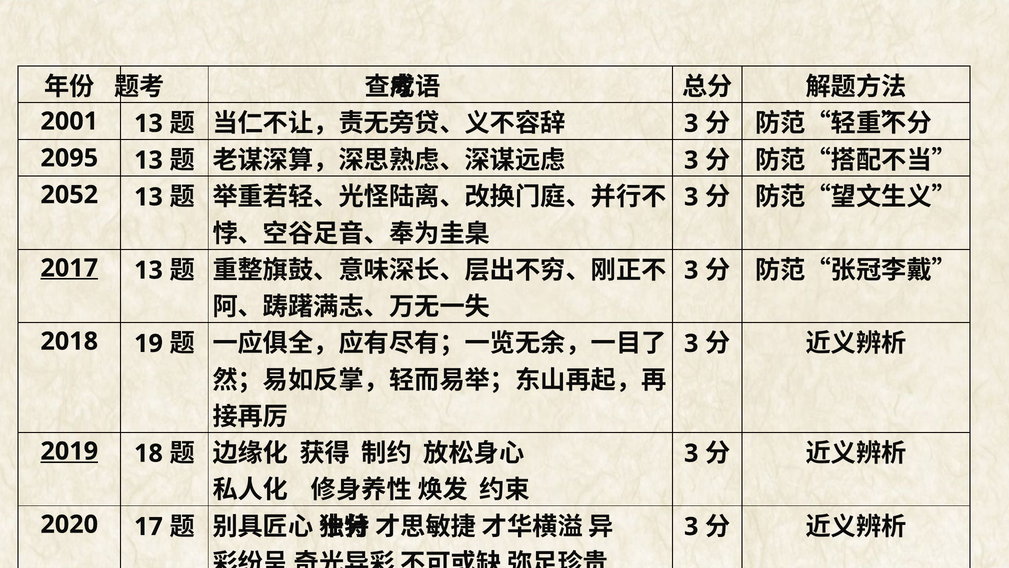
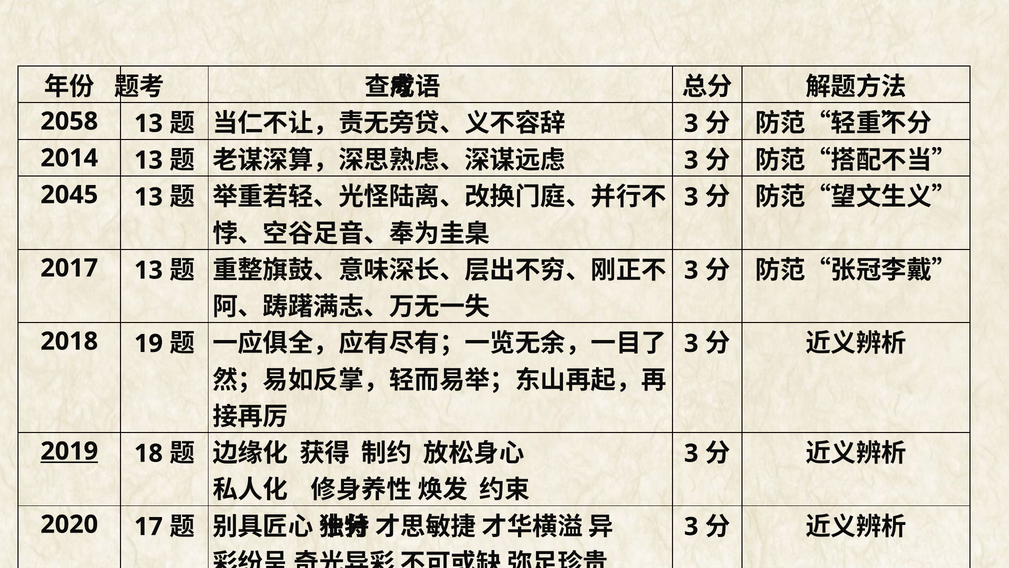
2001: 2001 -> 2058
2095: 2095 -> 2014
2052: 2052 -> 2045
2017 underline: present -> none
